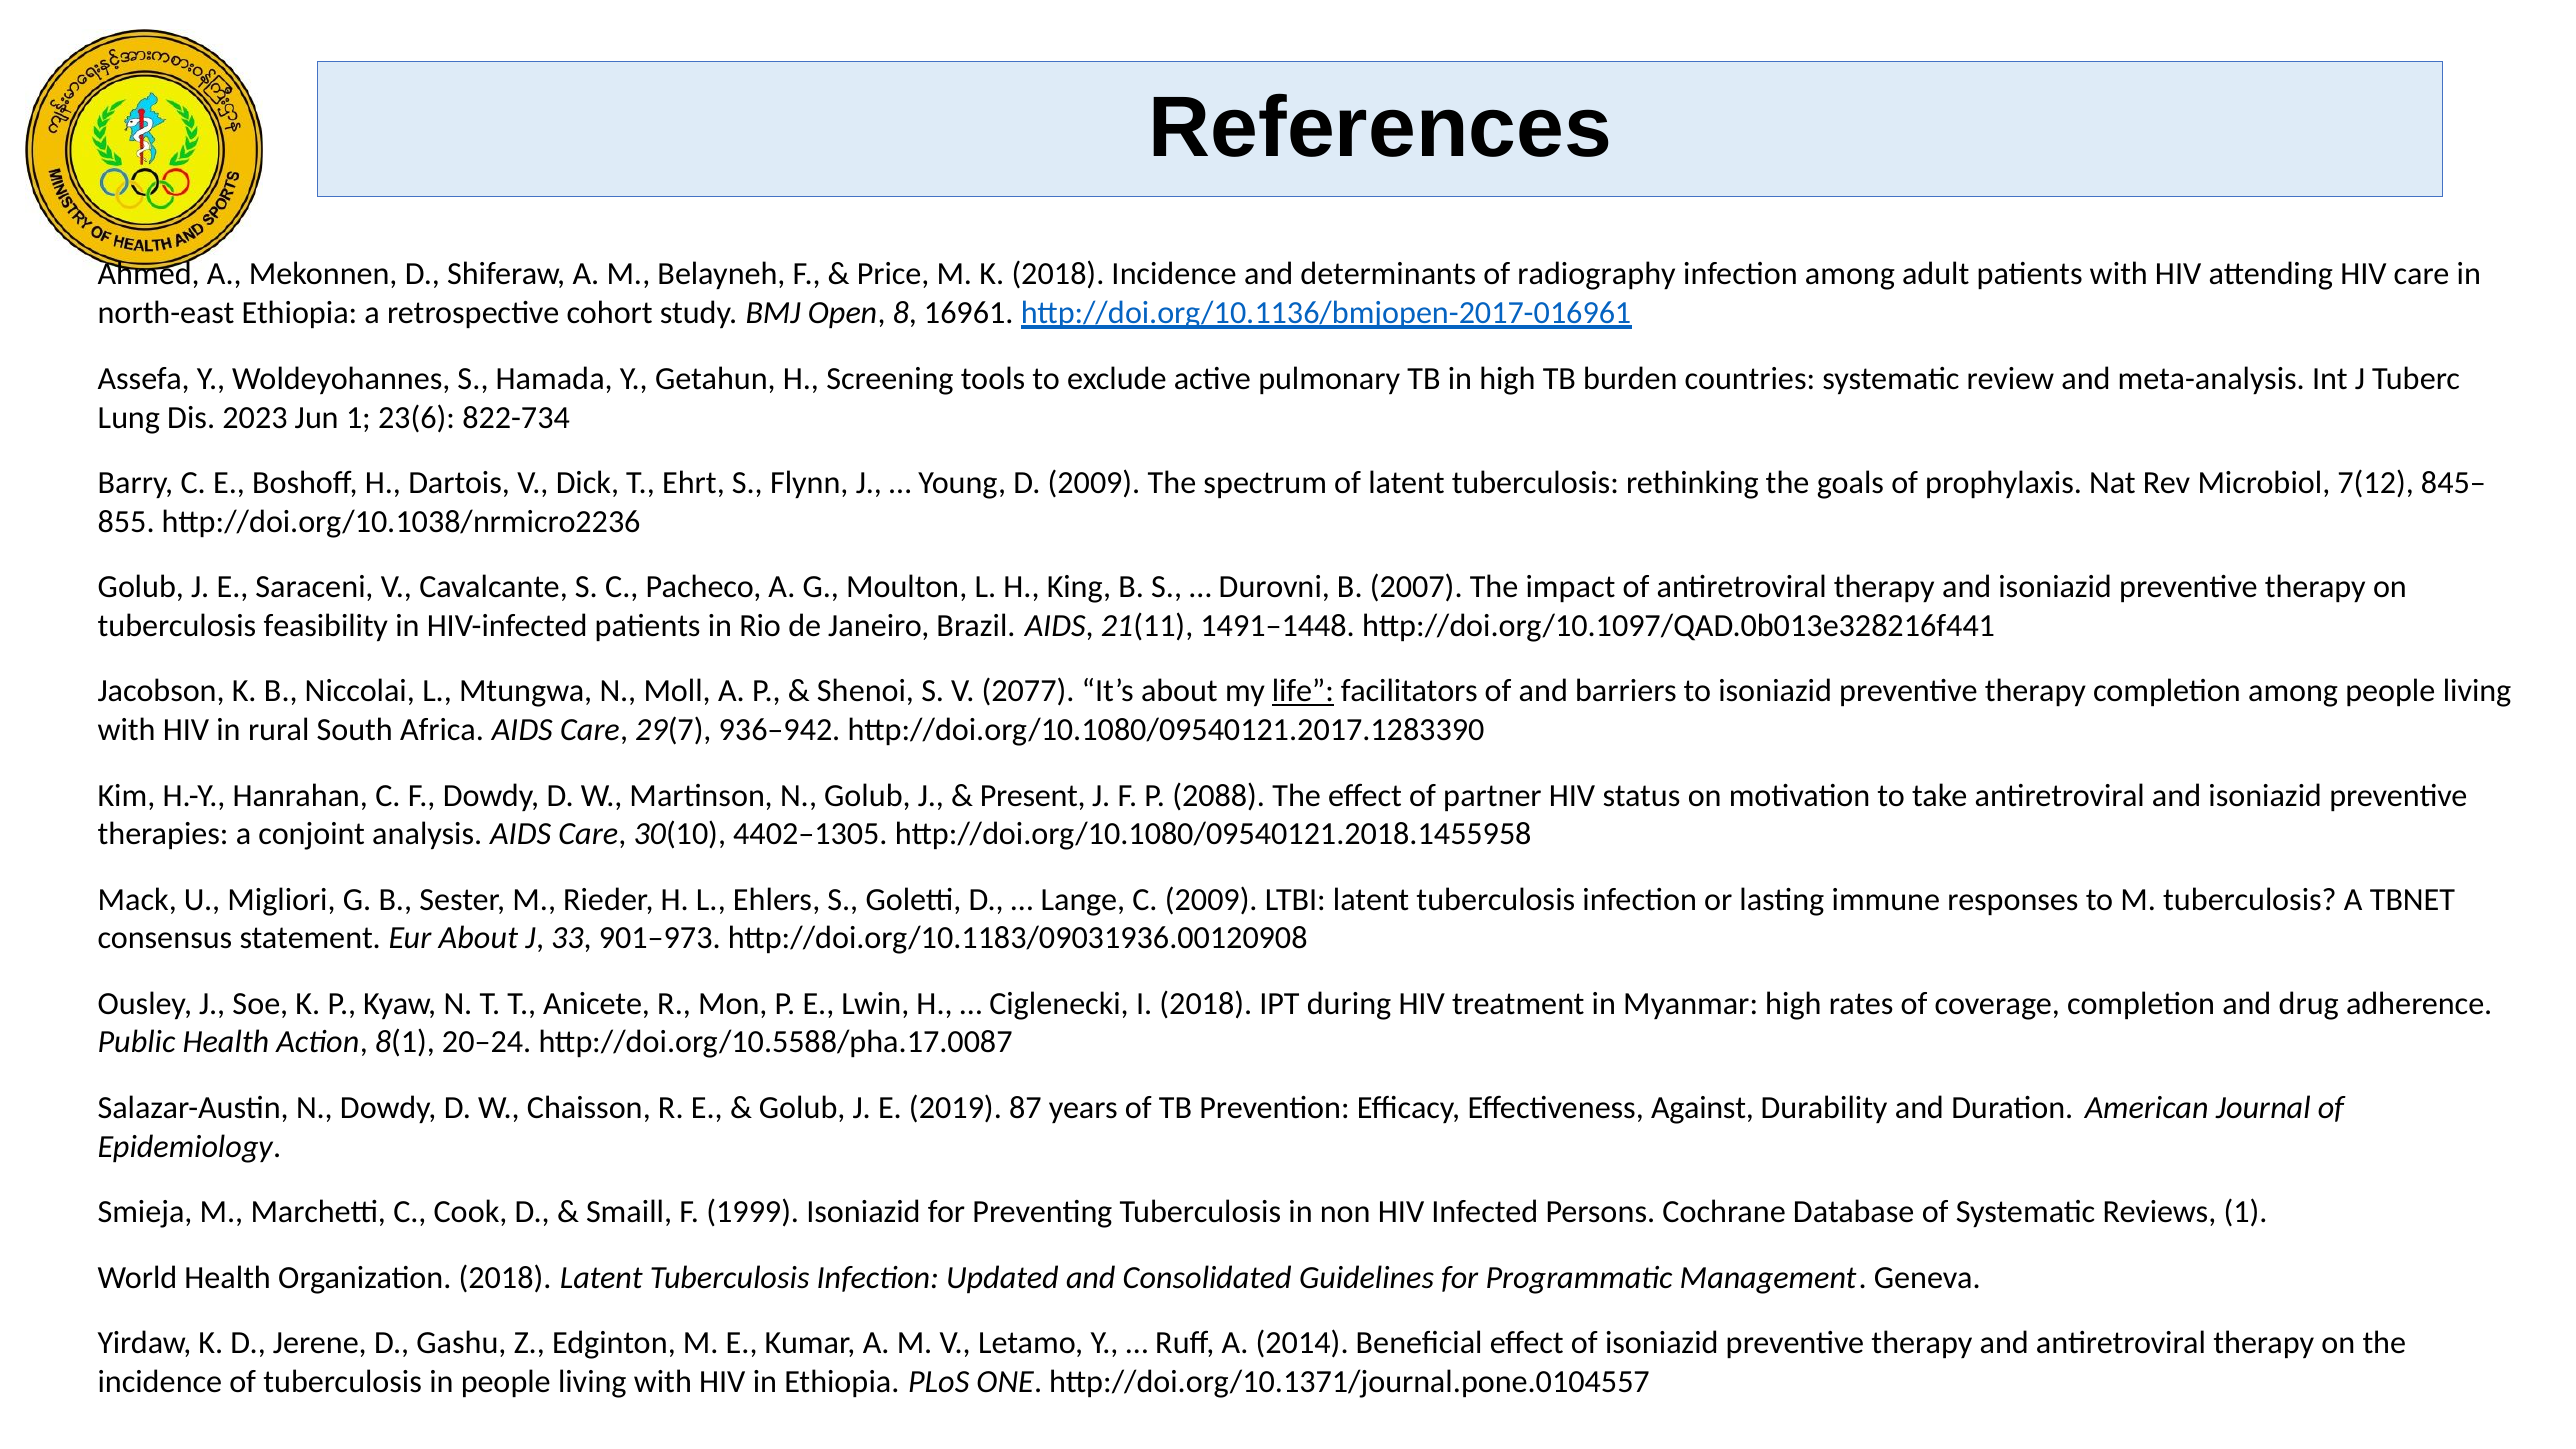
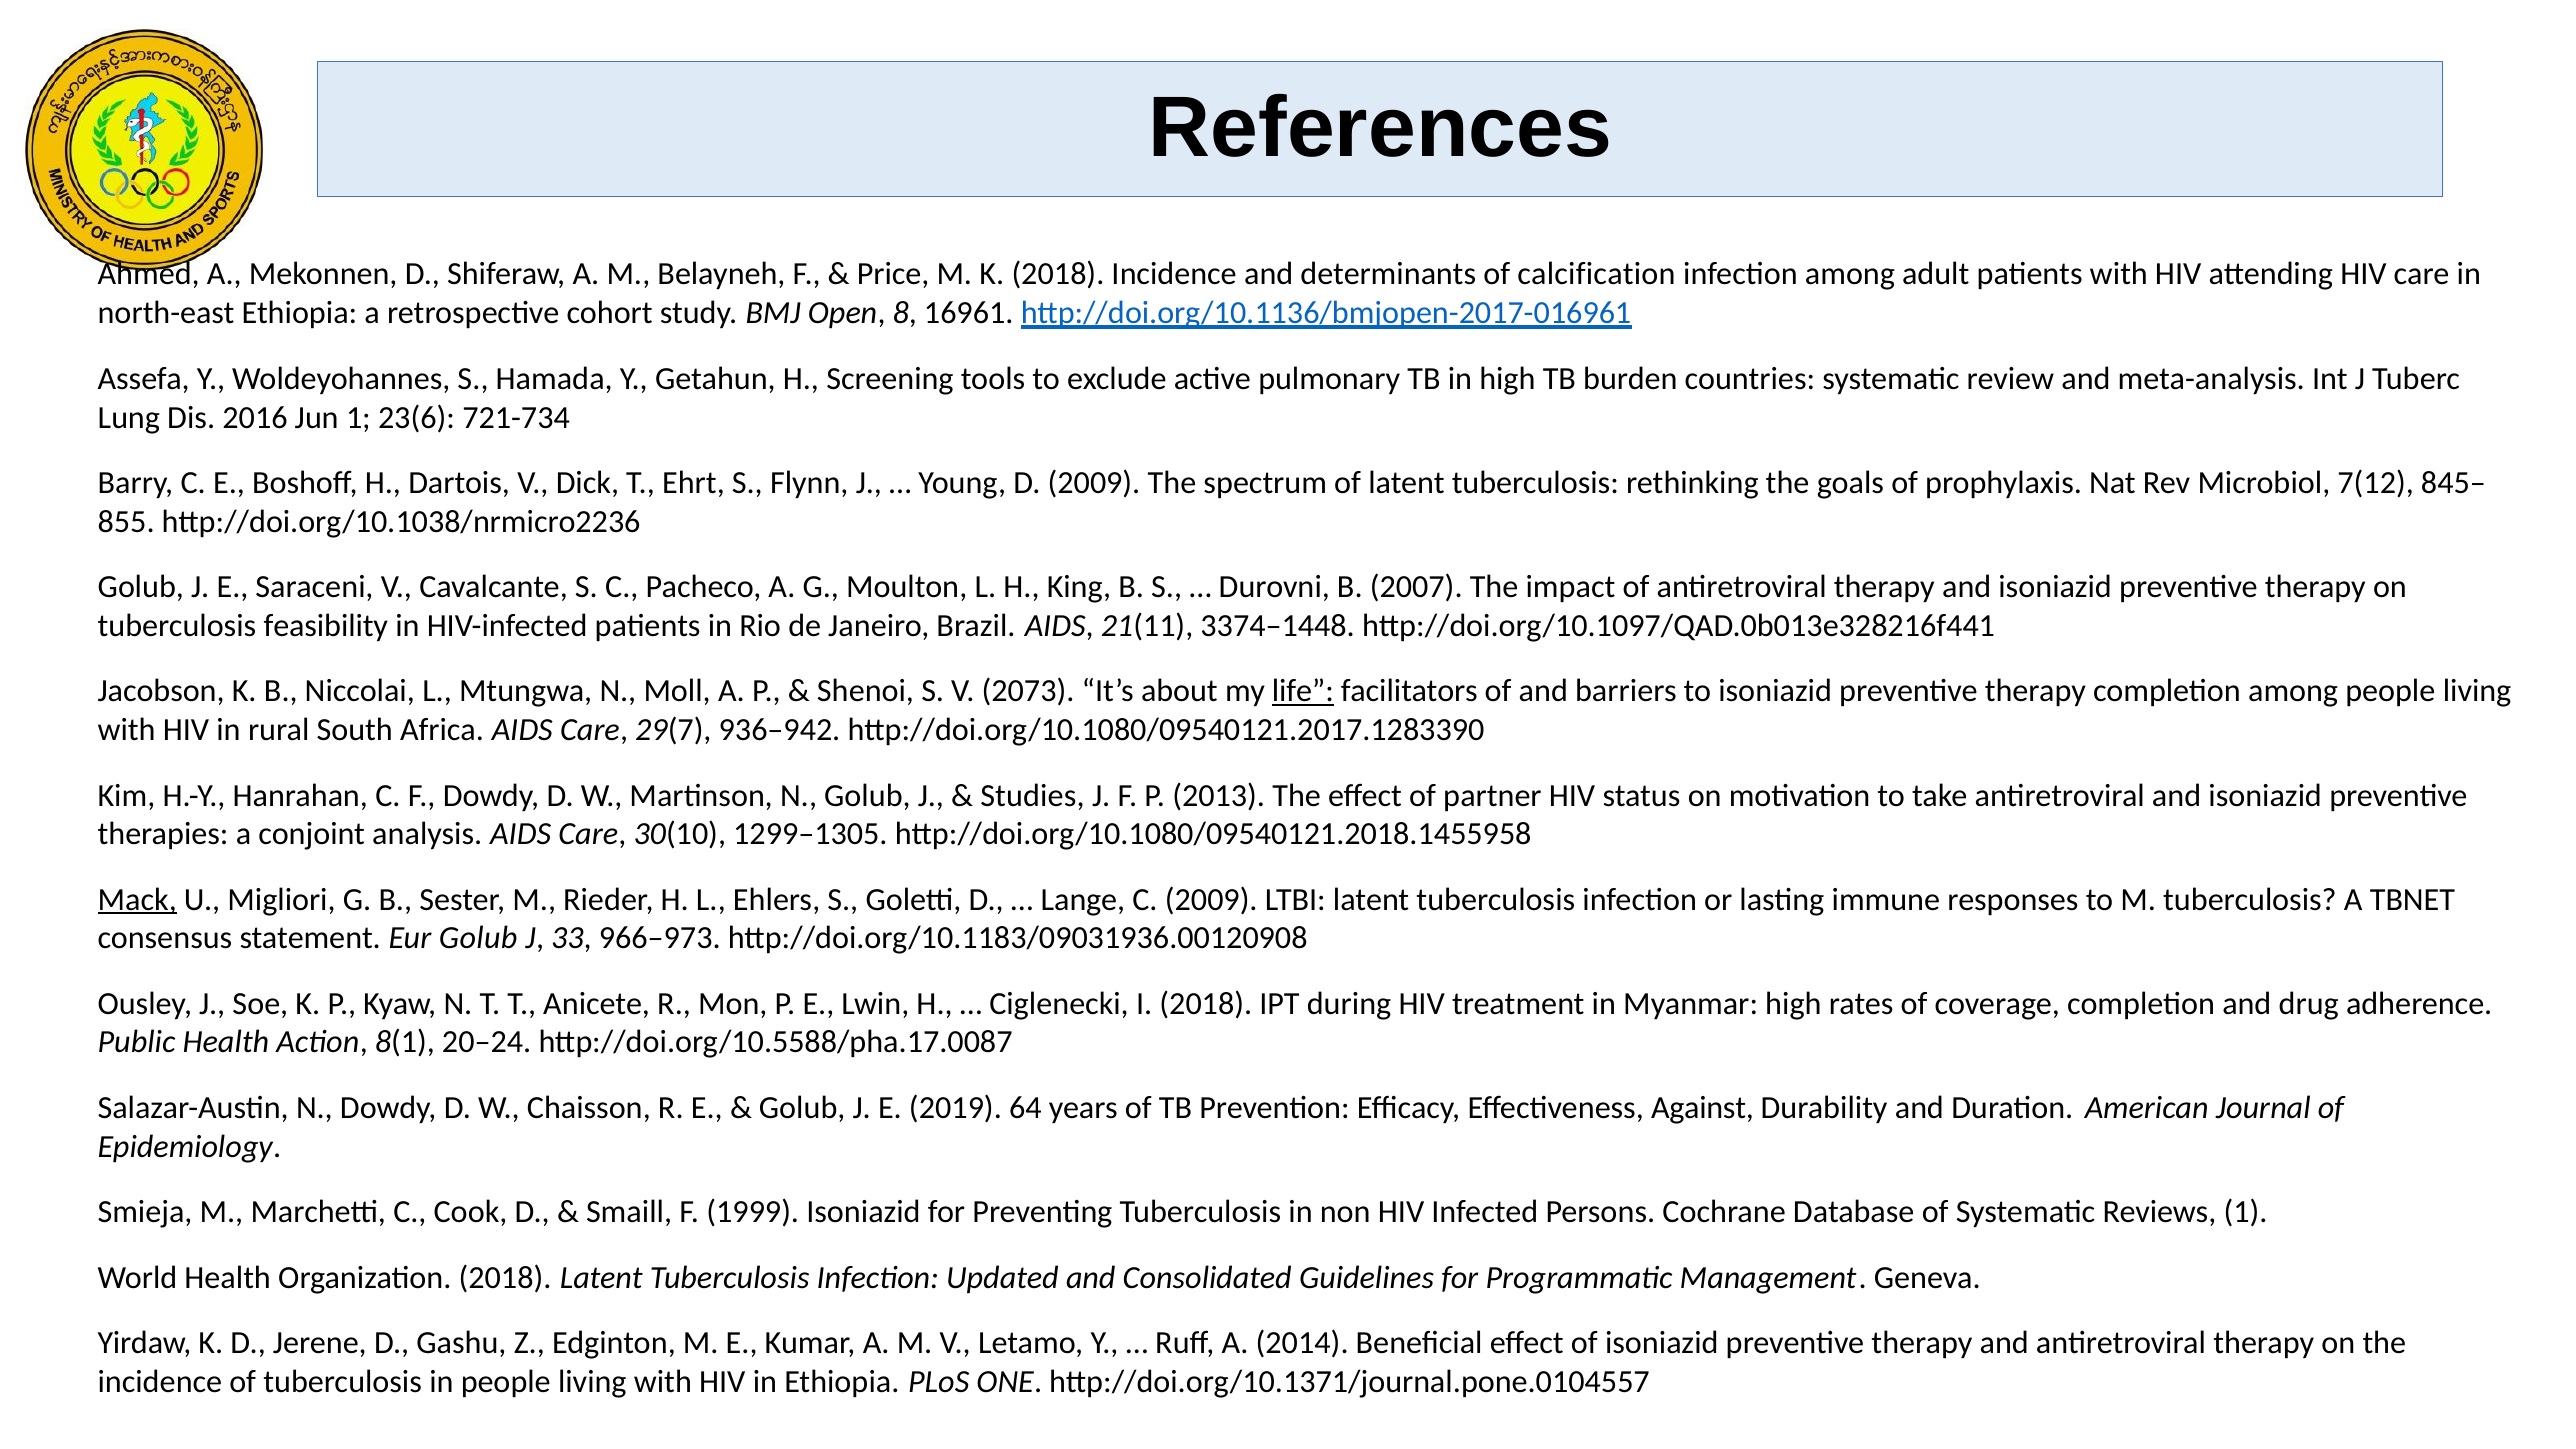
radiography: radiography -> calcification
2023: 2023 -> 2016
822-734: 822-734 -> 721-734
1491–1448: 1491–1448 -> 3374–1448
2077: 2077 -> 2073
Present: Present -> Studies
2088: 2088 -> 2013
4402–1305: 4402–1305 -> 1299–1305
Mack underline: none -> present
Eur About: About -> Golub
901–973: 901–973 -> 966–973
87: 87 -> 64
